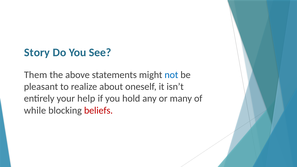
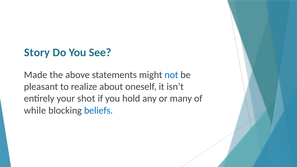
Them: Them -> Made
help: help -> shot
beliefs colour: red -> blue
